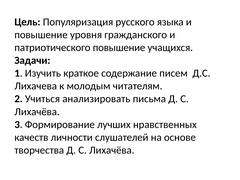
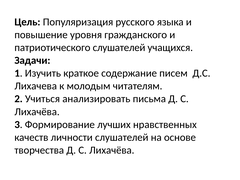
патриотического повышение: повышение -> слушателей
